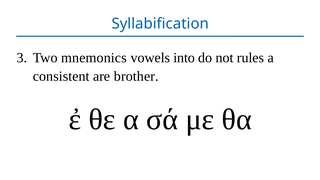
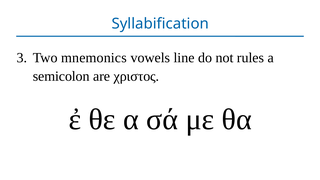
into: into -> line
consistent: consistent -> semicolon
brother: brother -> χριστος
